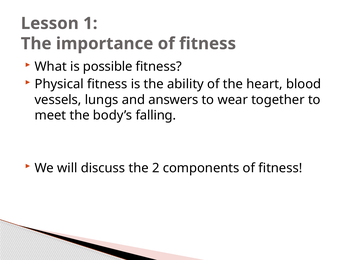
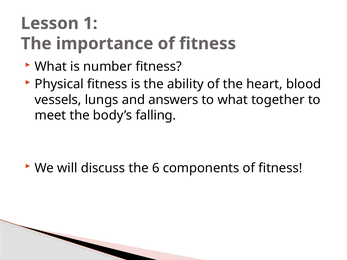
possible: possible -> number
to wear: wear -> what
2: 2 -> 6
